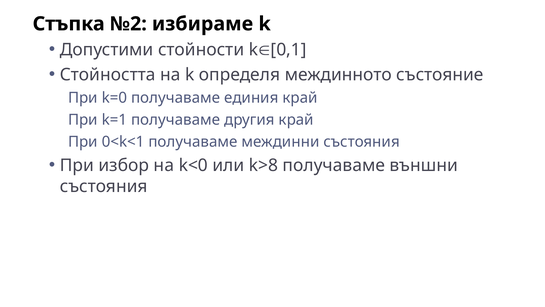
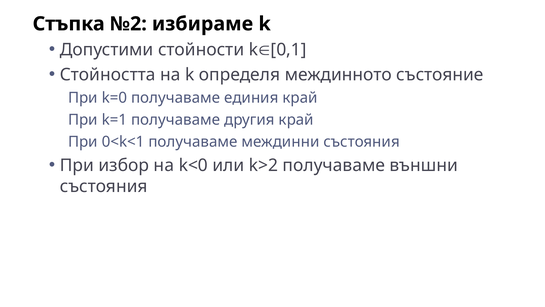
k>8: k>8 -> k>2
